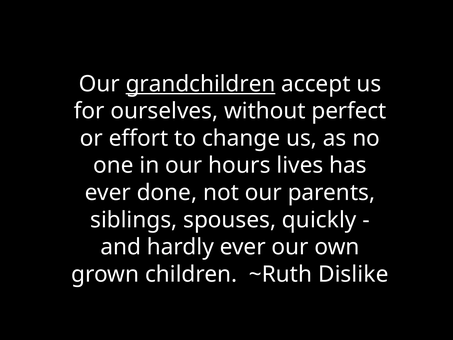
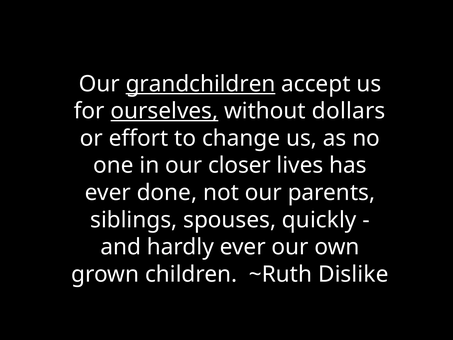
ourselves underline: none -> present
perfect: perfect -> dollars
hours: hours -> closer
